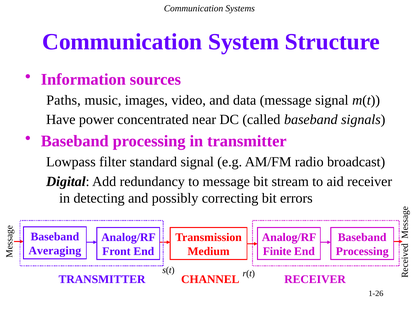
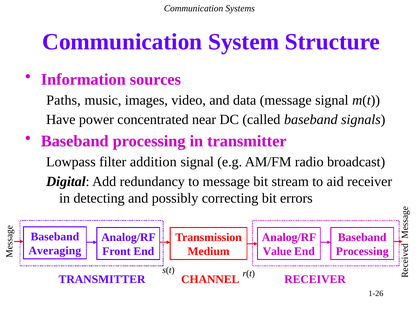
standard: standard -> addition
Finite: Finite -> Value
